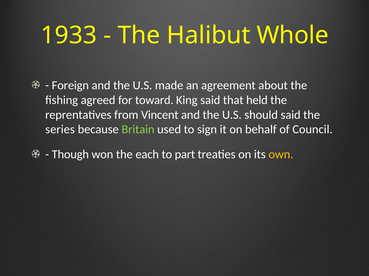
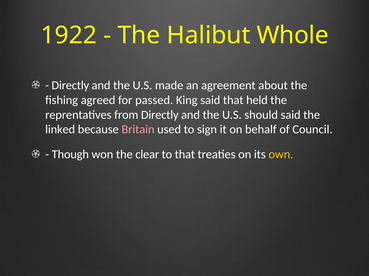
1933: 1933 -> 1922
Foreign at (70, 86): Foreign -> Directly
toward: toward -> passed
from Vincent: Vincent -> Directly
series: series -> linked
Britain colour: light green -> pink
each: each -> clear
to part: part -> that
